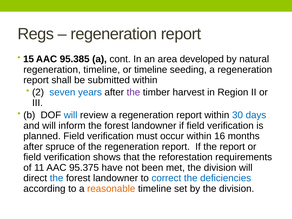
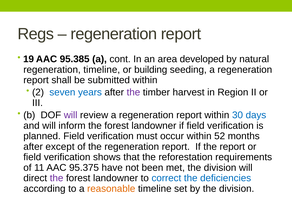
15: 15 -> 19
or timeline: timeline -> building
will at (71, 115) colour: blue -> purple
16: 16 -> 52
spruce: spruce -> except
the at (57, 178) colour: blue -> purple
